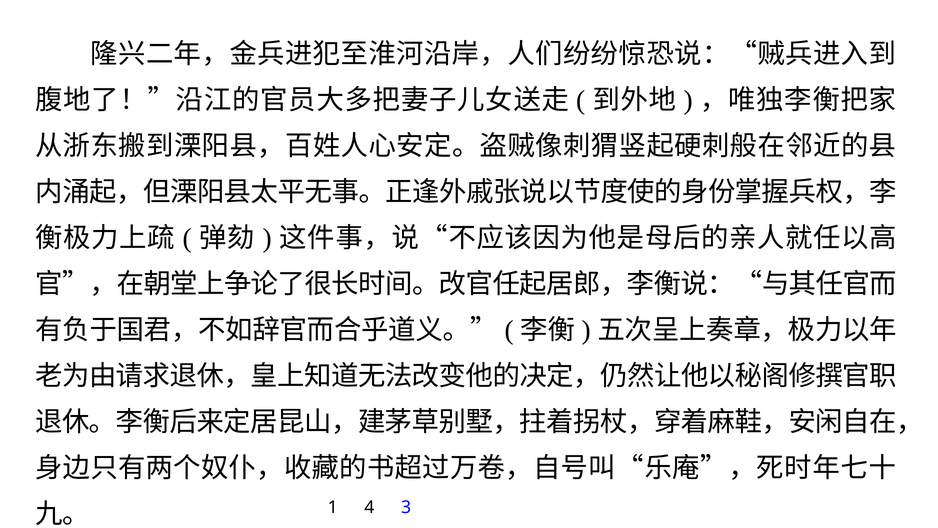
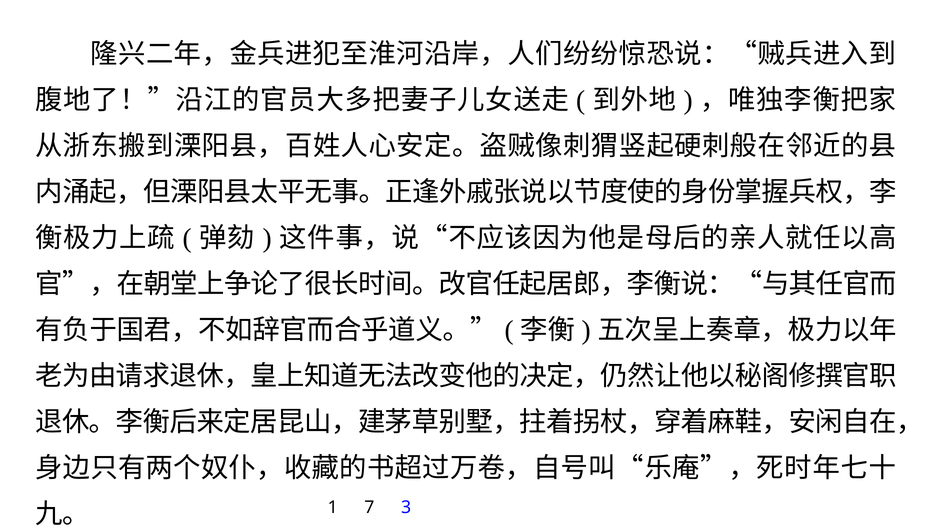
4: 4 -> 7
